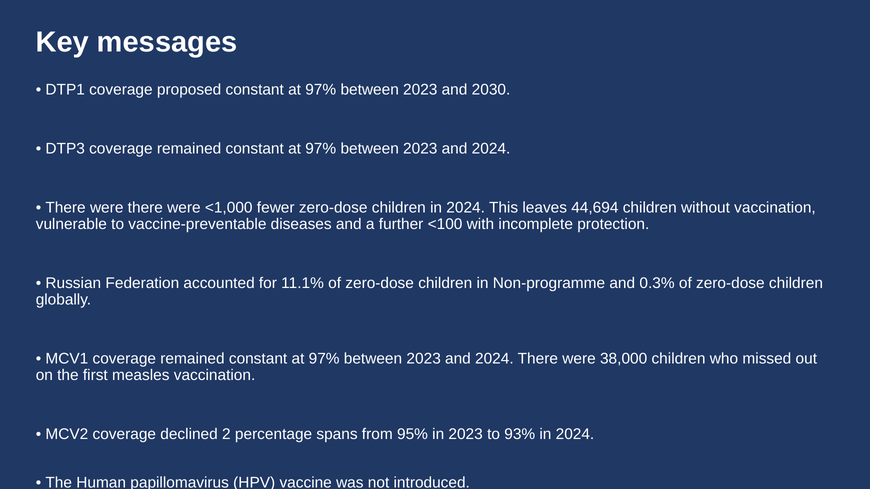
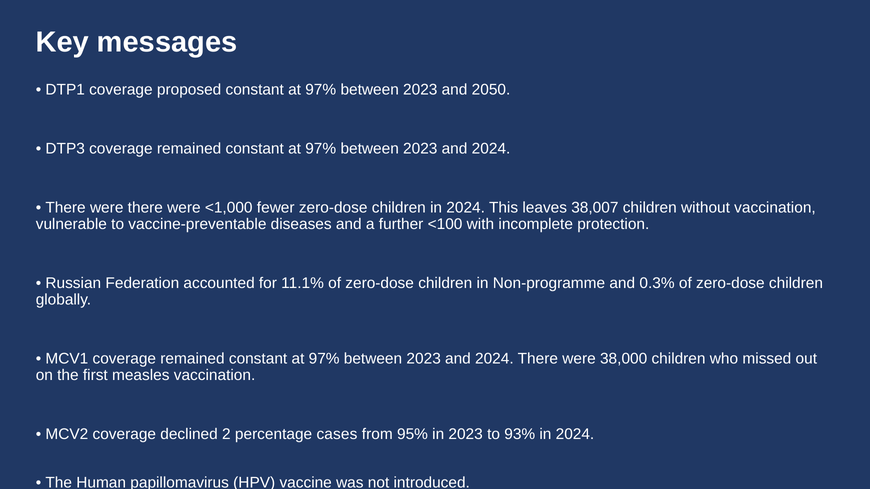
2030: 2030 -> 2050
44,694: 44,694 -> 38,007
spans: spans -> cases
